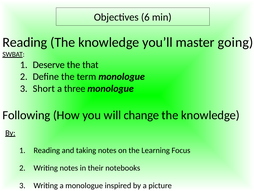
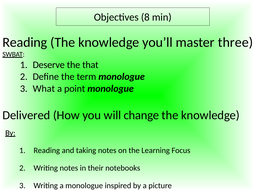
6: 6 -> 8
going: going -> three
Short: Short -> What
three: three -> point
Following: Following -> Delivered
